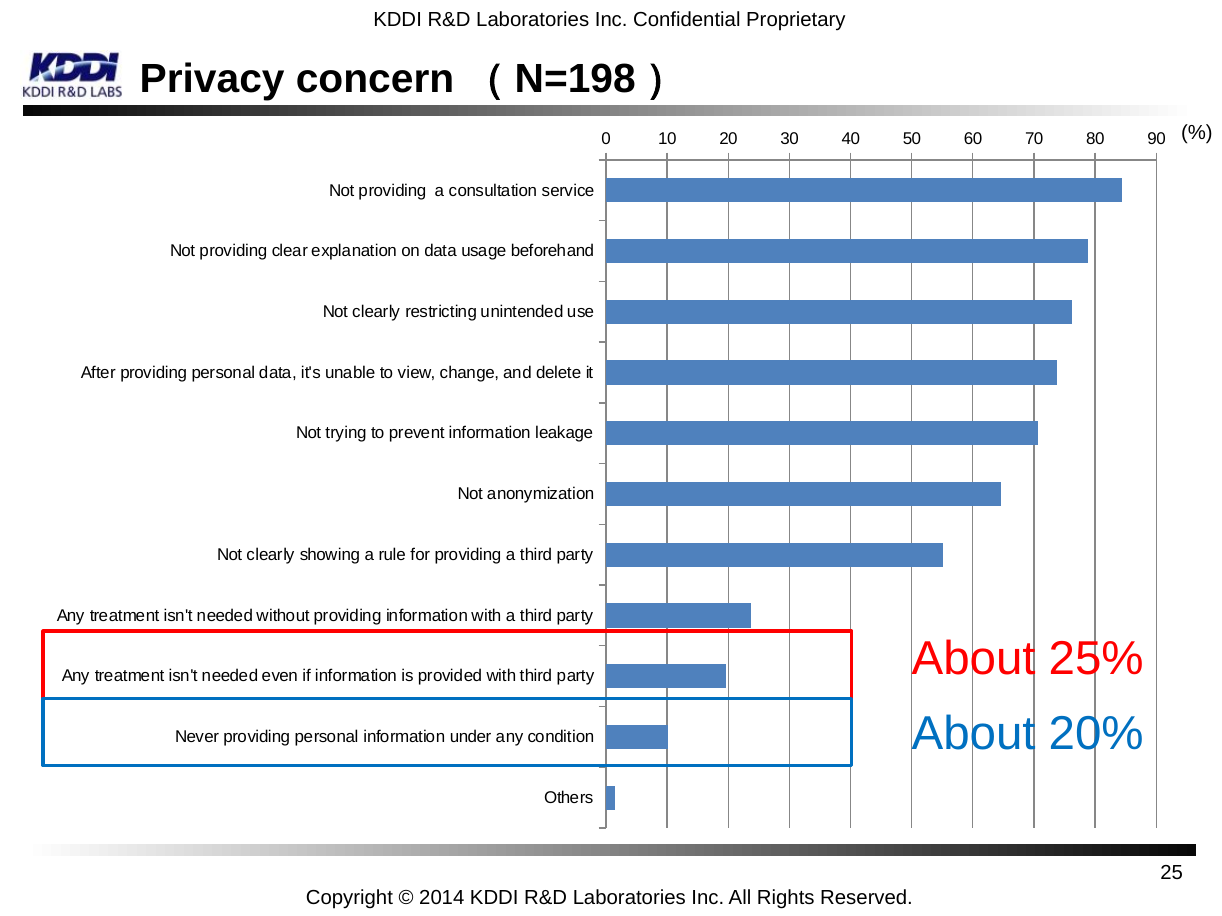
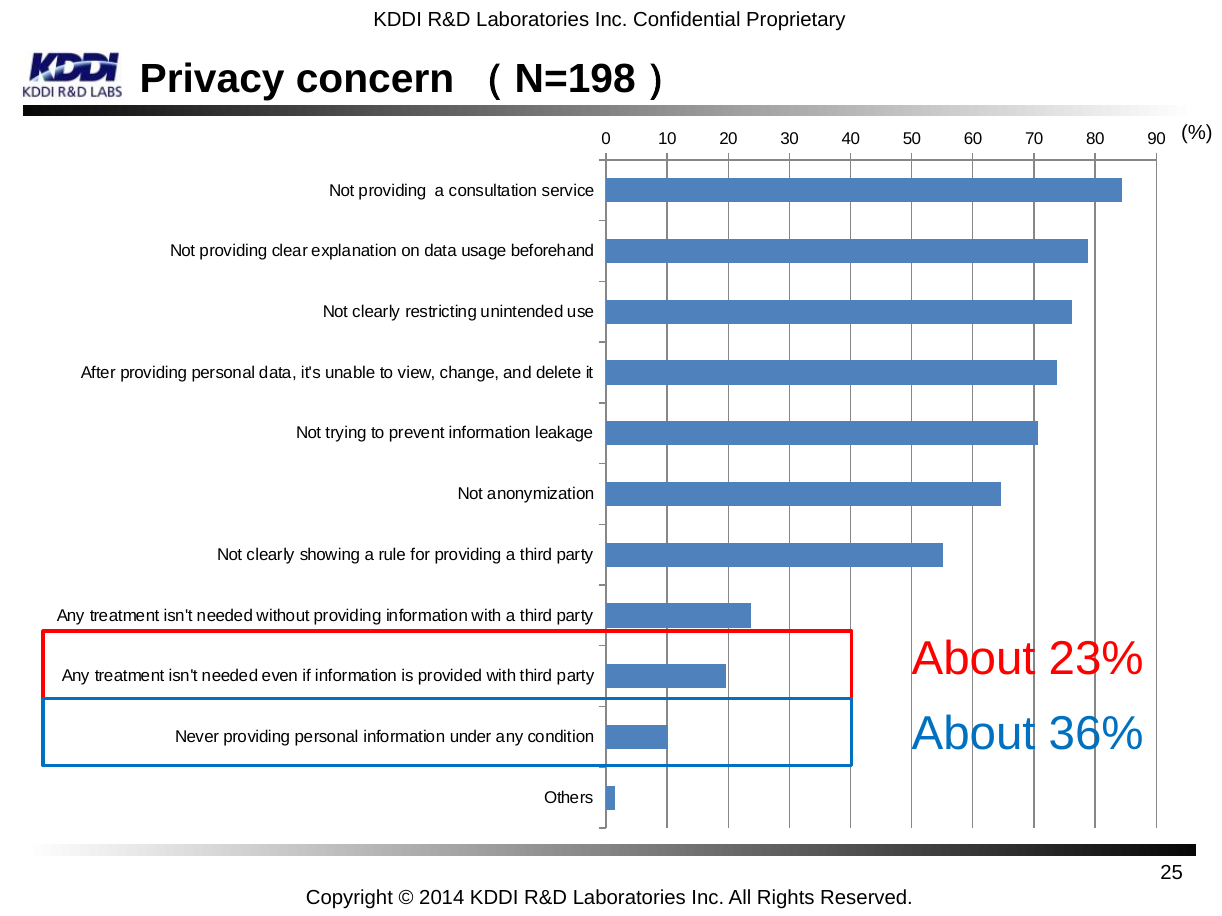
25%: 25% -> 23%
20%: 20% -> 36%
